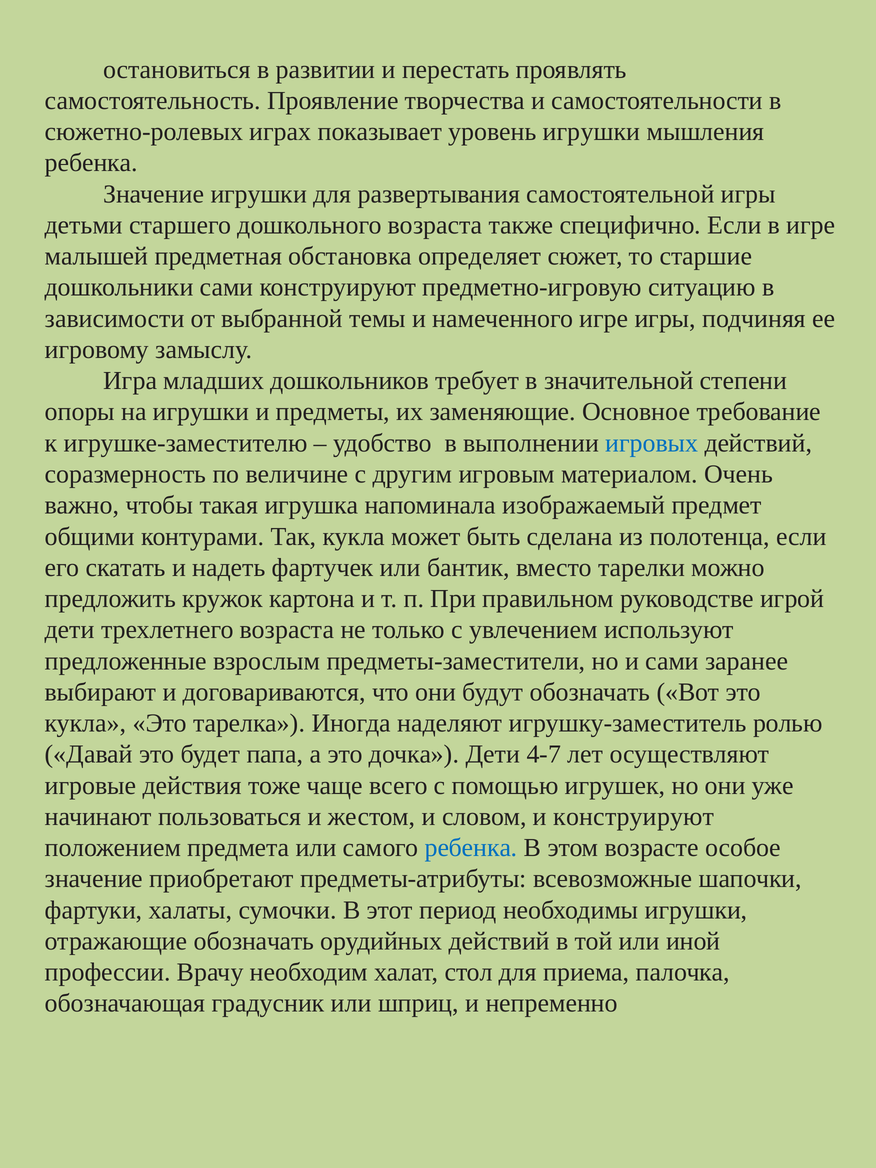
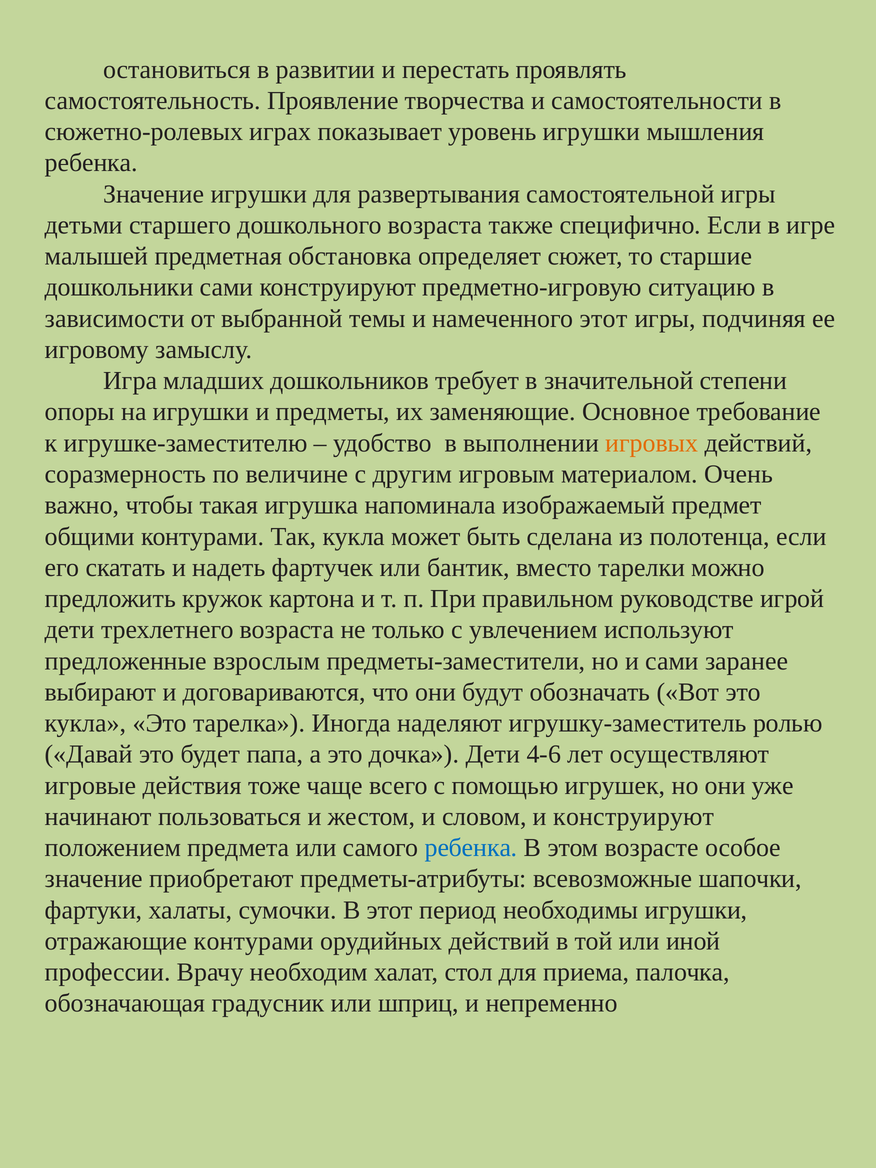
намеченного игре: игре -> этот
игровых colour: blue -> orange
4-7: 4-7 -> 4-6
отражающие обозначать: обозначать -> контурами
